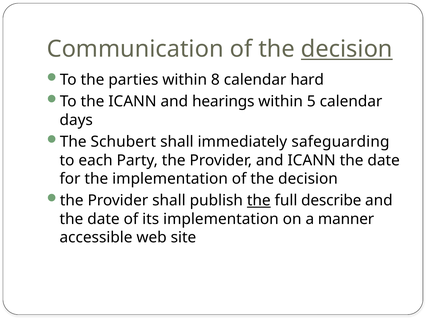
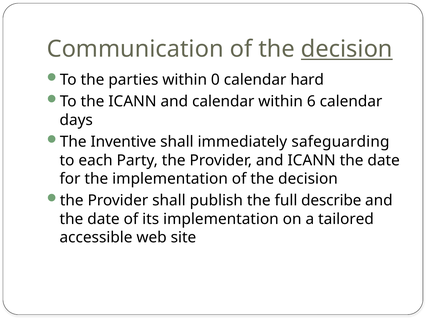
8: 8 -> 0
and hearings: hearings -> calendar
5: 5 -> 6
Schubert: Schubert -> Inventive
the at (259, 201) underline: present -> none
manner: manner -> tailored
